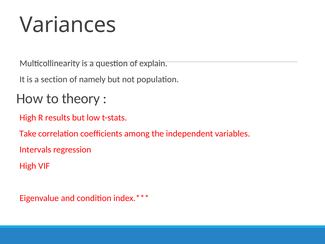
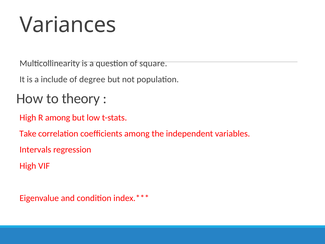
explain: explain -> square
section: section -> include
namely: namely -> degree
R results: results -> among
